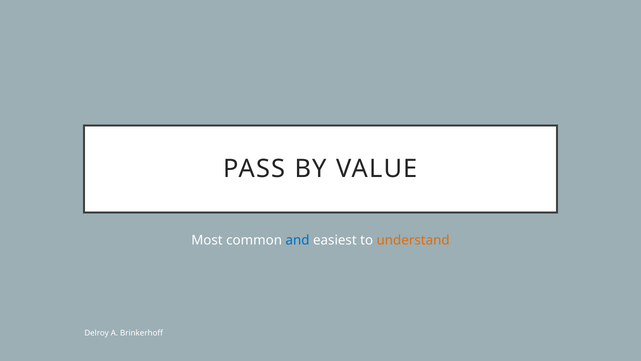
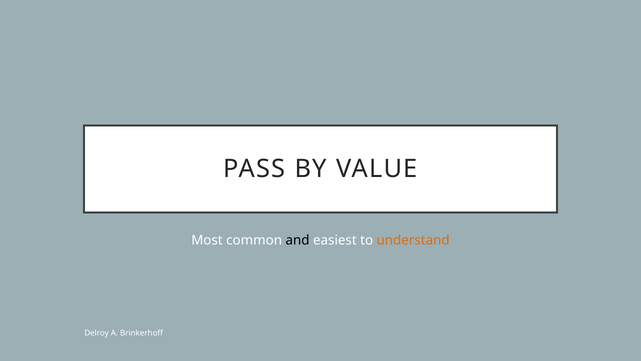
and colour: blue -> black
